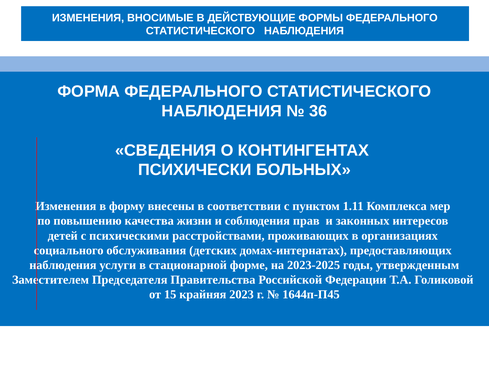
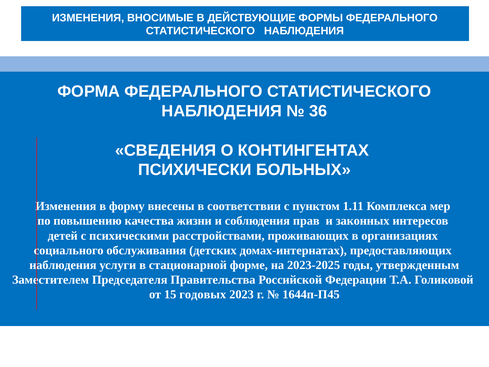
крайняя: крайняя -> годовых
